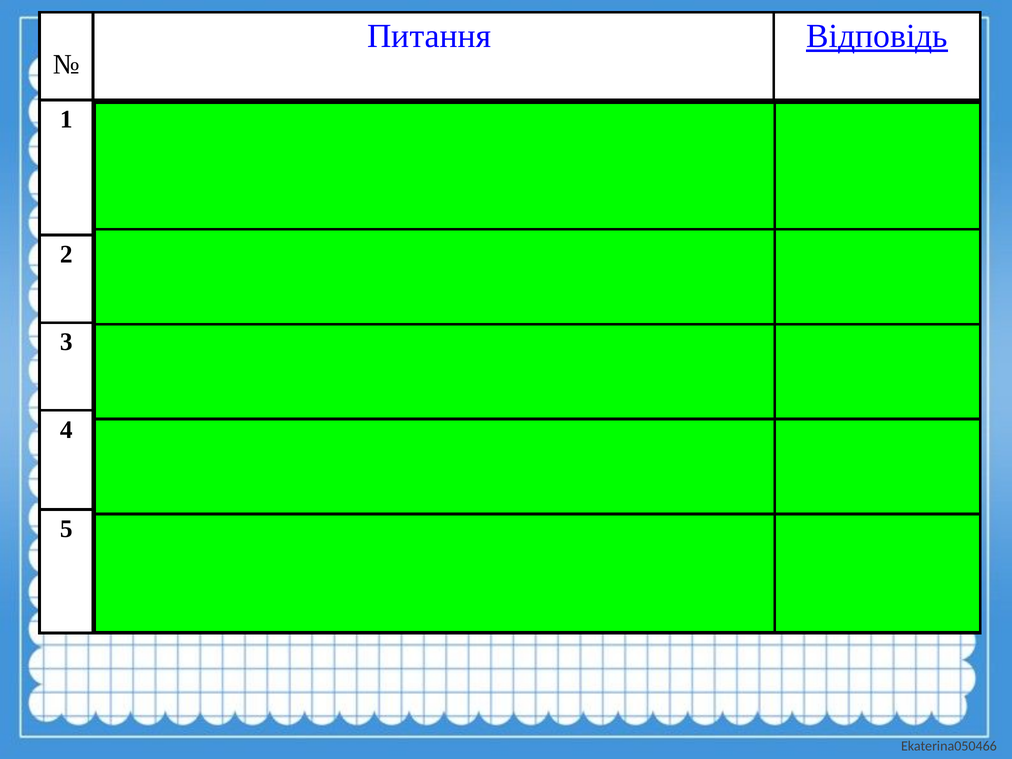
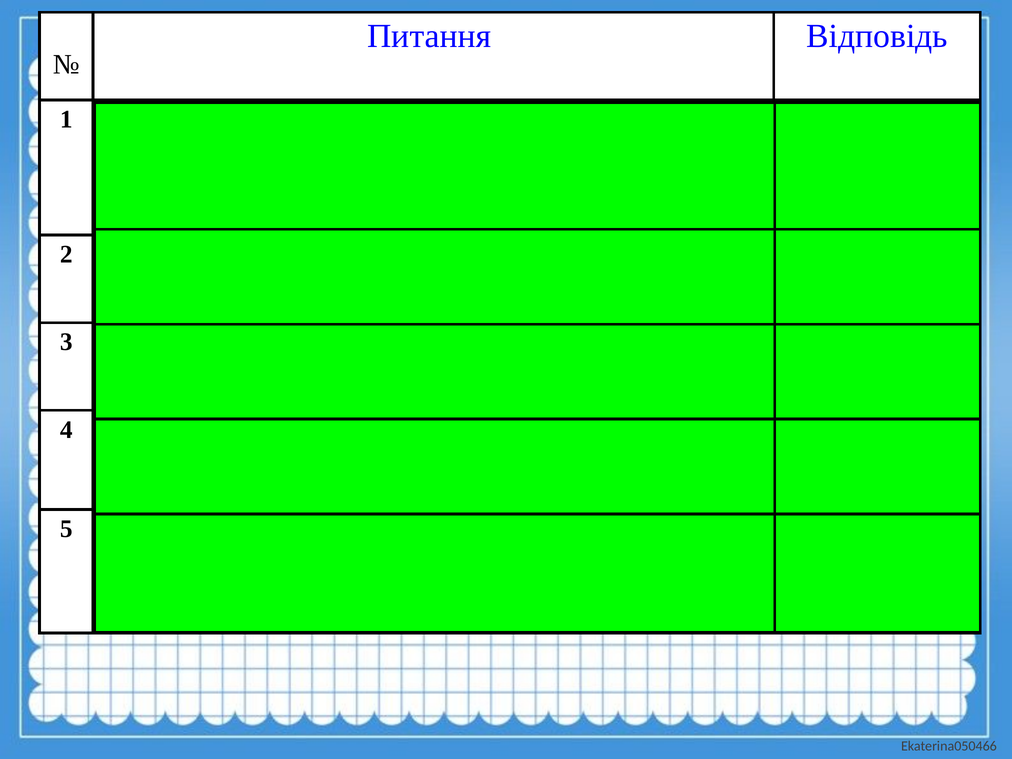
Відповідь underline: present -> none
